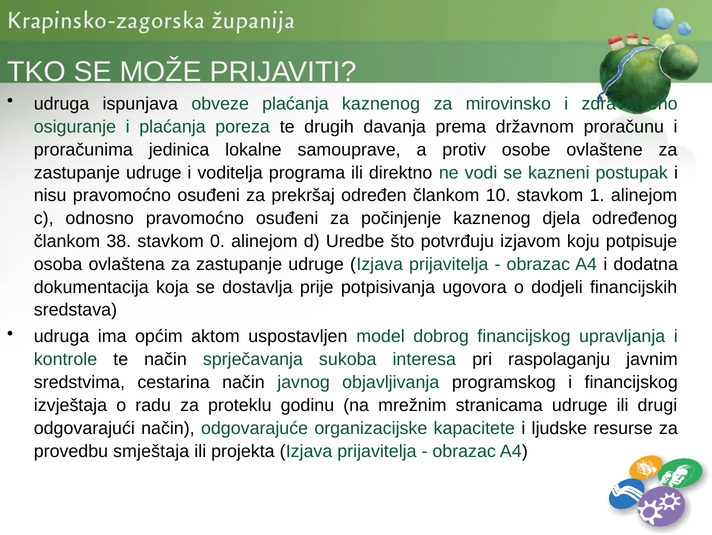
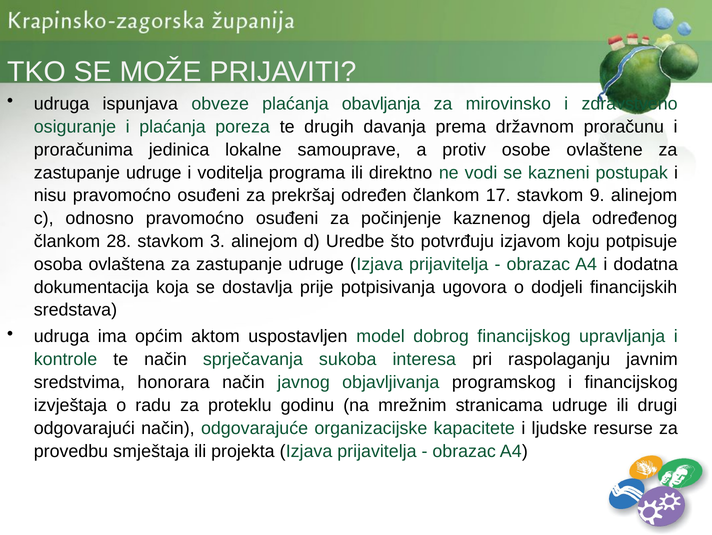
plaćanja kaznenog: kaznenog -> obavljanja
10: 10 -> 17
1: 1 -> 9
38: 38 -> 28
0: 0 -> 3
cestarina: cestarina -> honorara
